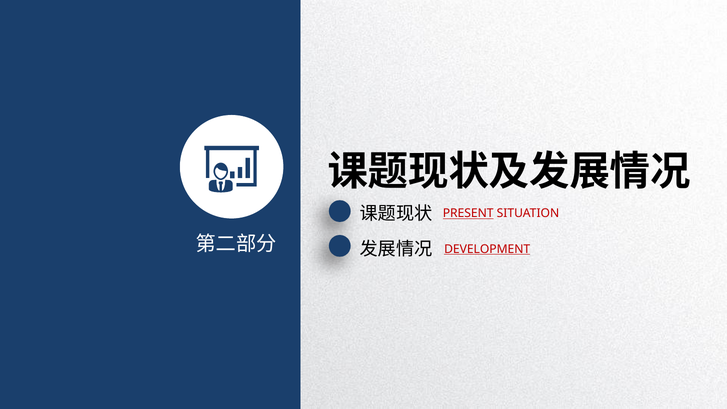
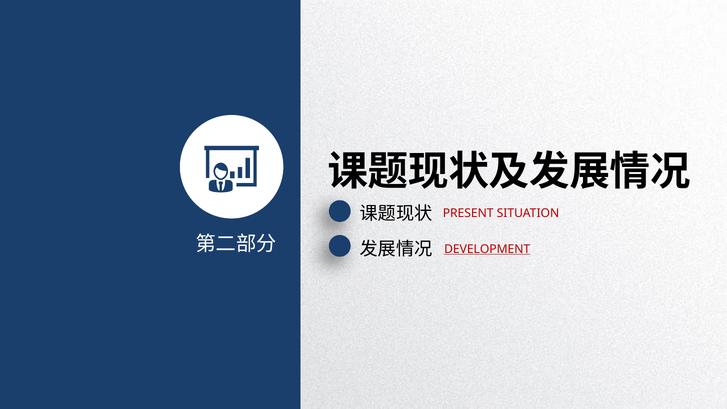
PRESENT underline: present -> none
